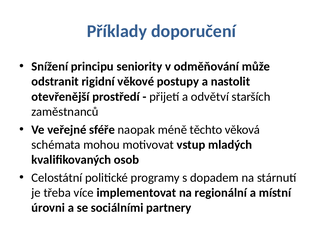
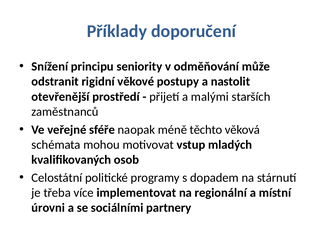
odvětví: odvětví -> malými
